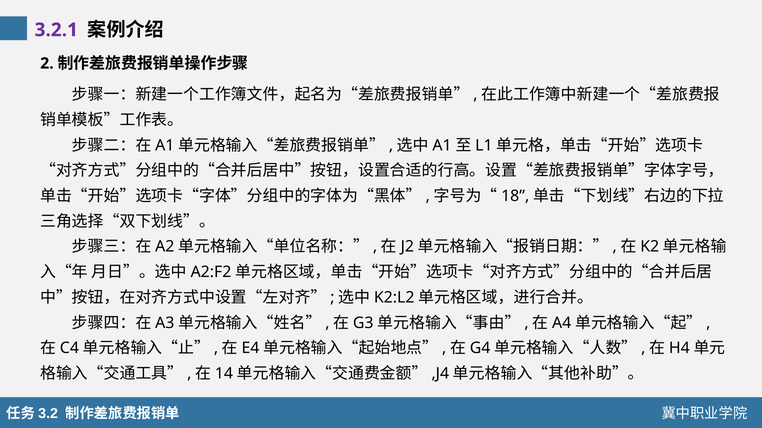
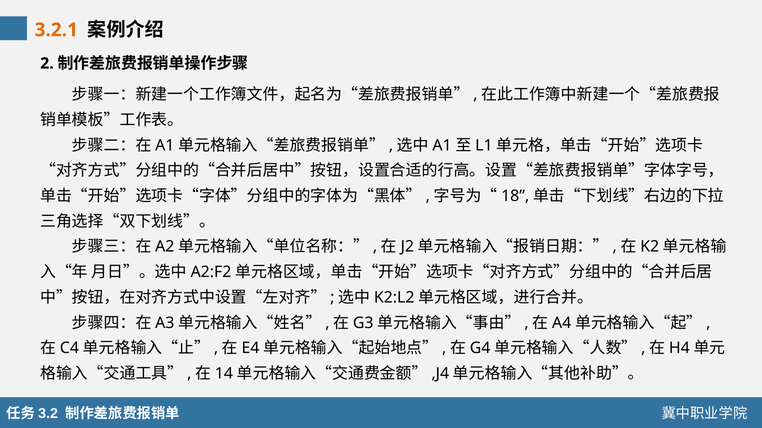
3.2.1 colour: purple -> orange
